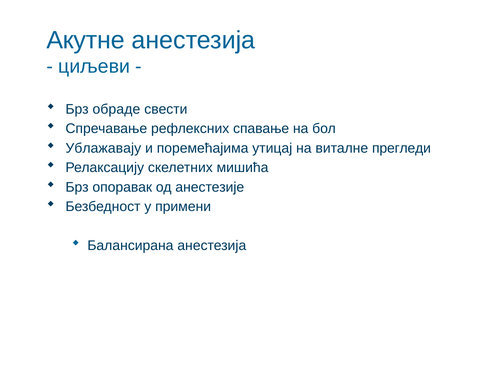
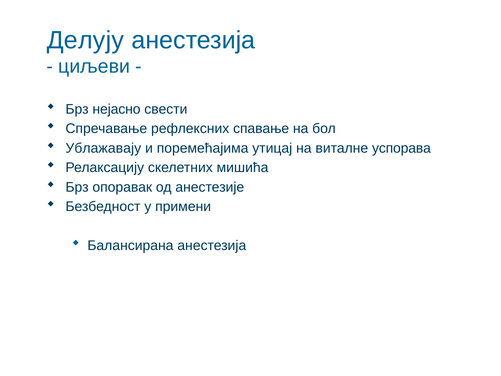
Акутне: Акутне -> Делују
обраде: обраде -> нејасно
прегледи: прегледи -> успорава
